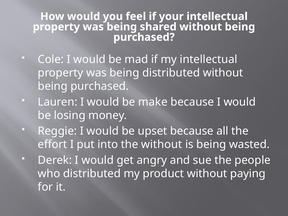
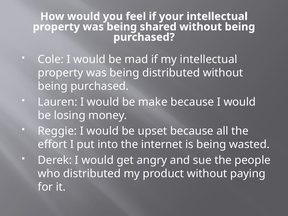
the without: without -> internet
